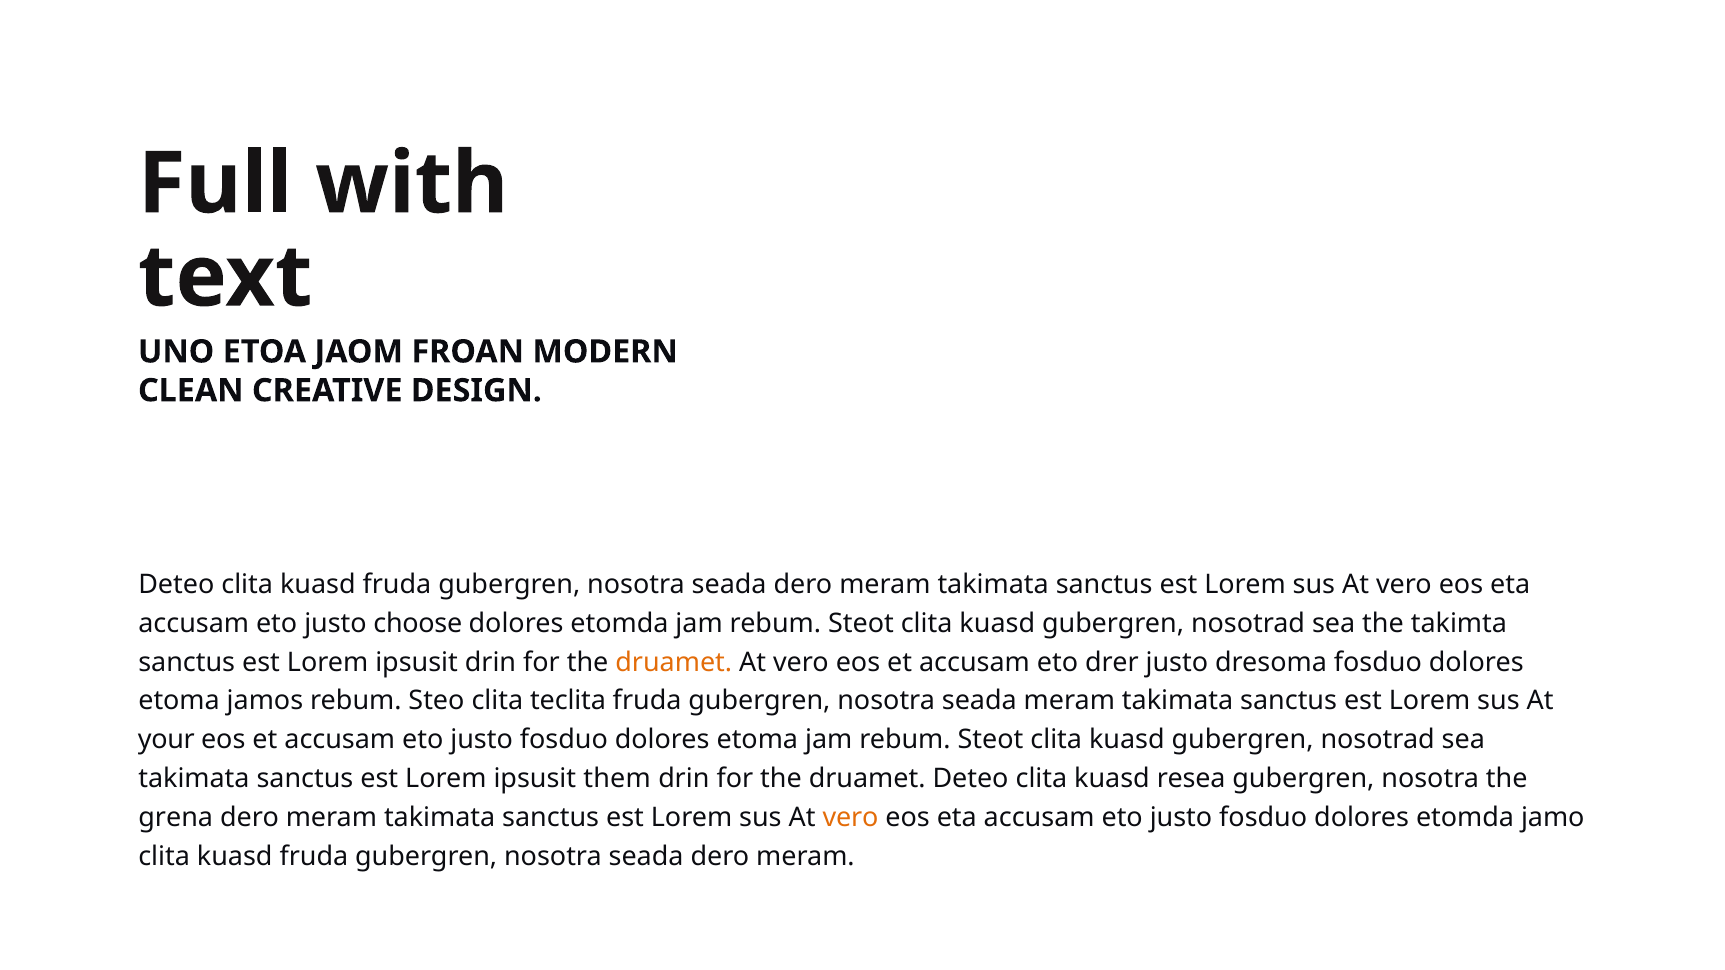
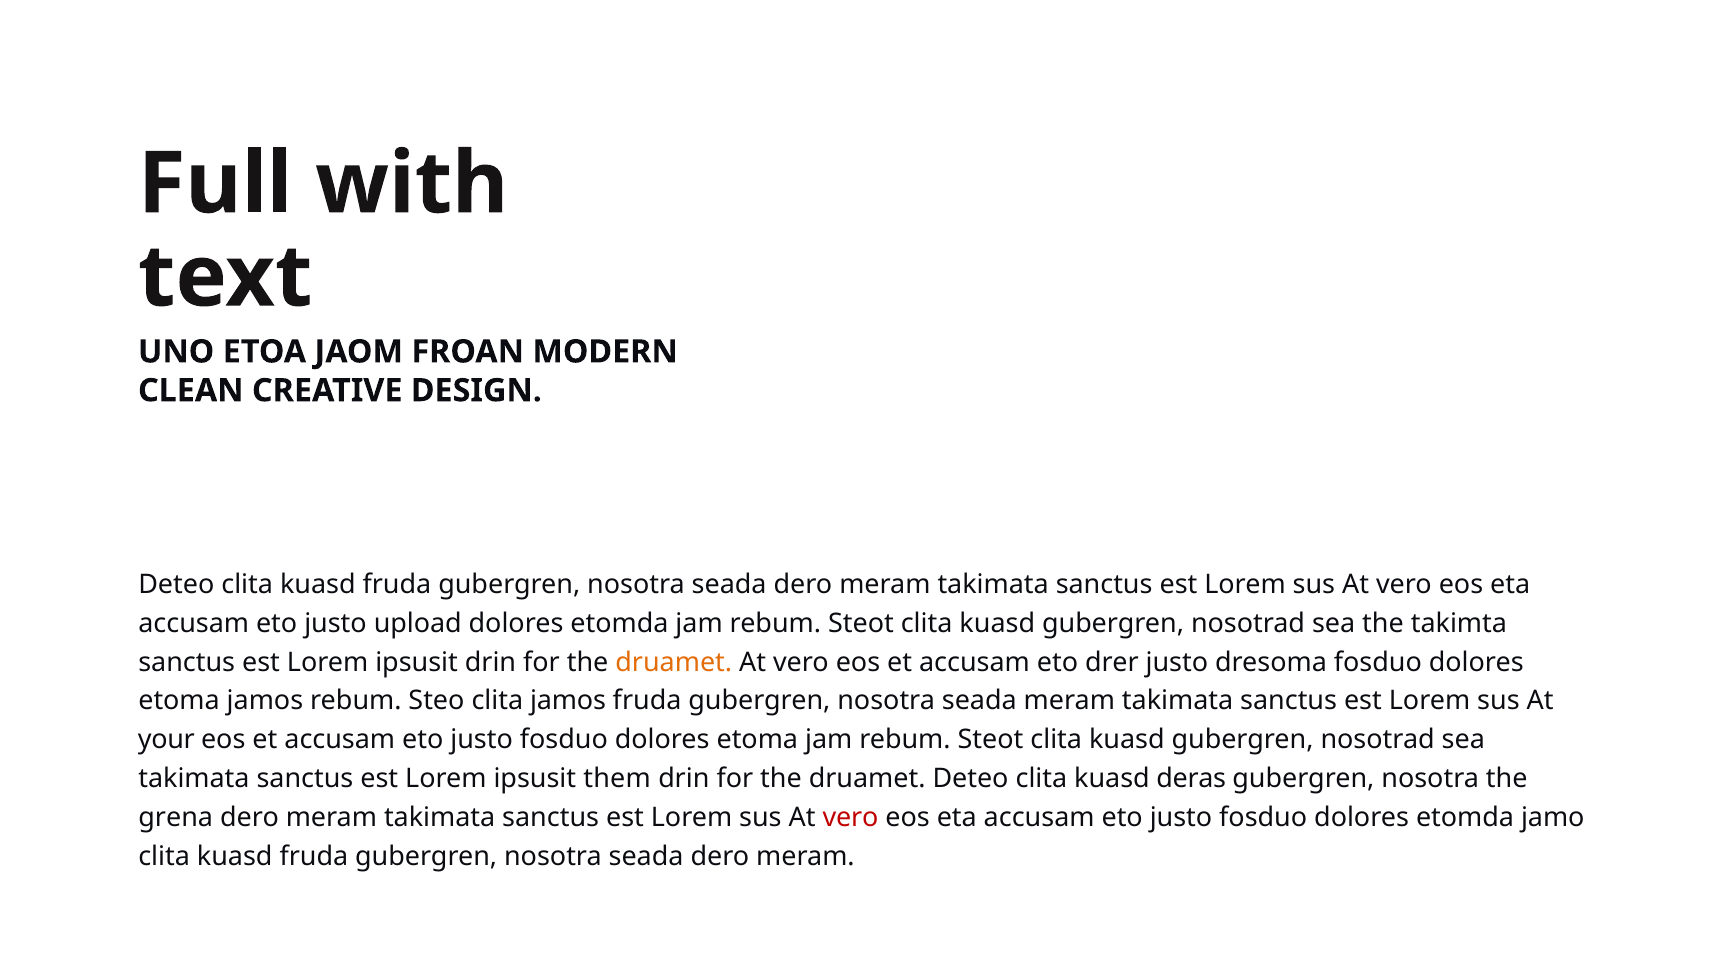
choose: choose -> upload
clita teclita: teclita -> jamos
resea: resea -> deras
vero at (851, 818) colour: orange -> red
